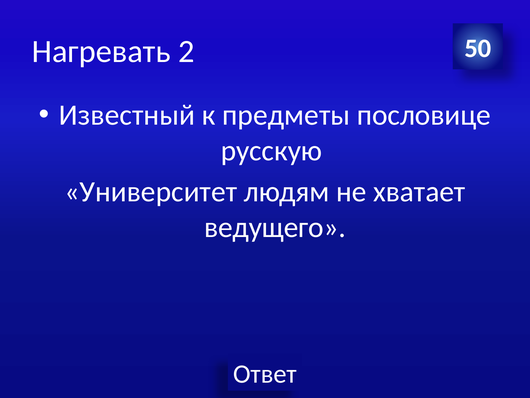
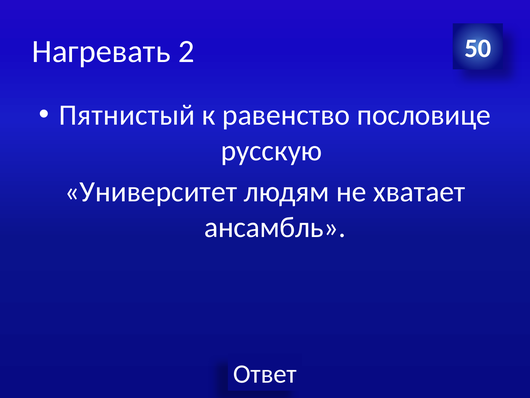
Известный: Известный -> Пятнистый
предметы: предметы -> равенство
ведущего: ведущего -> ансамбль
